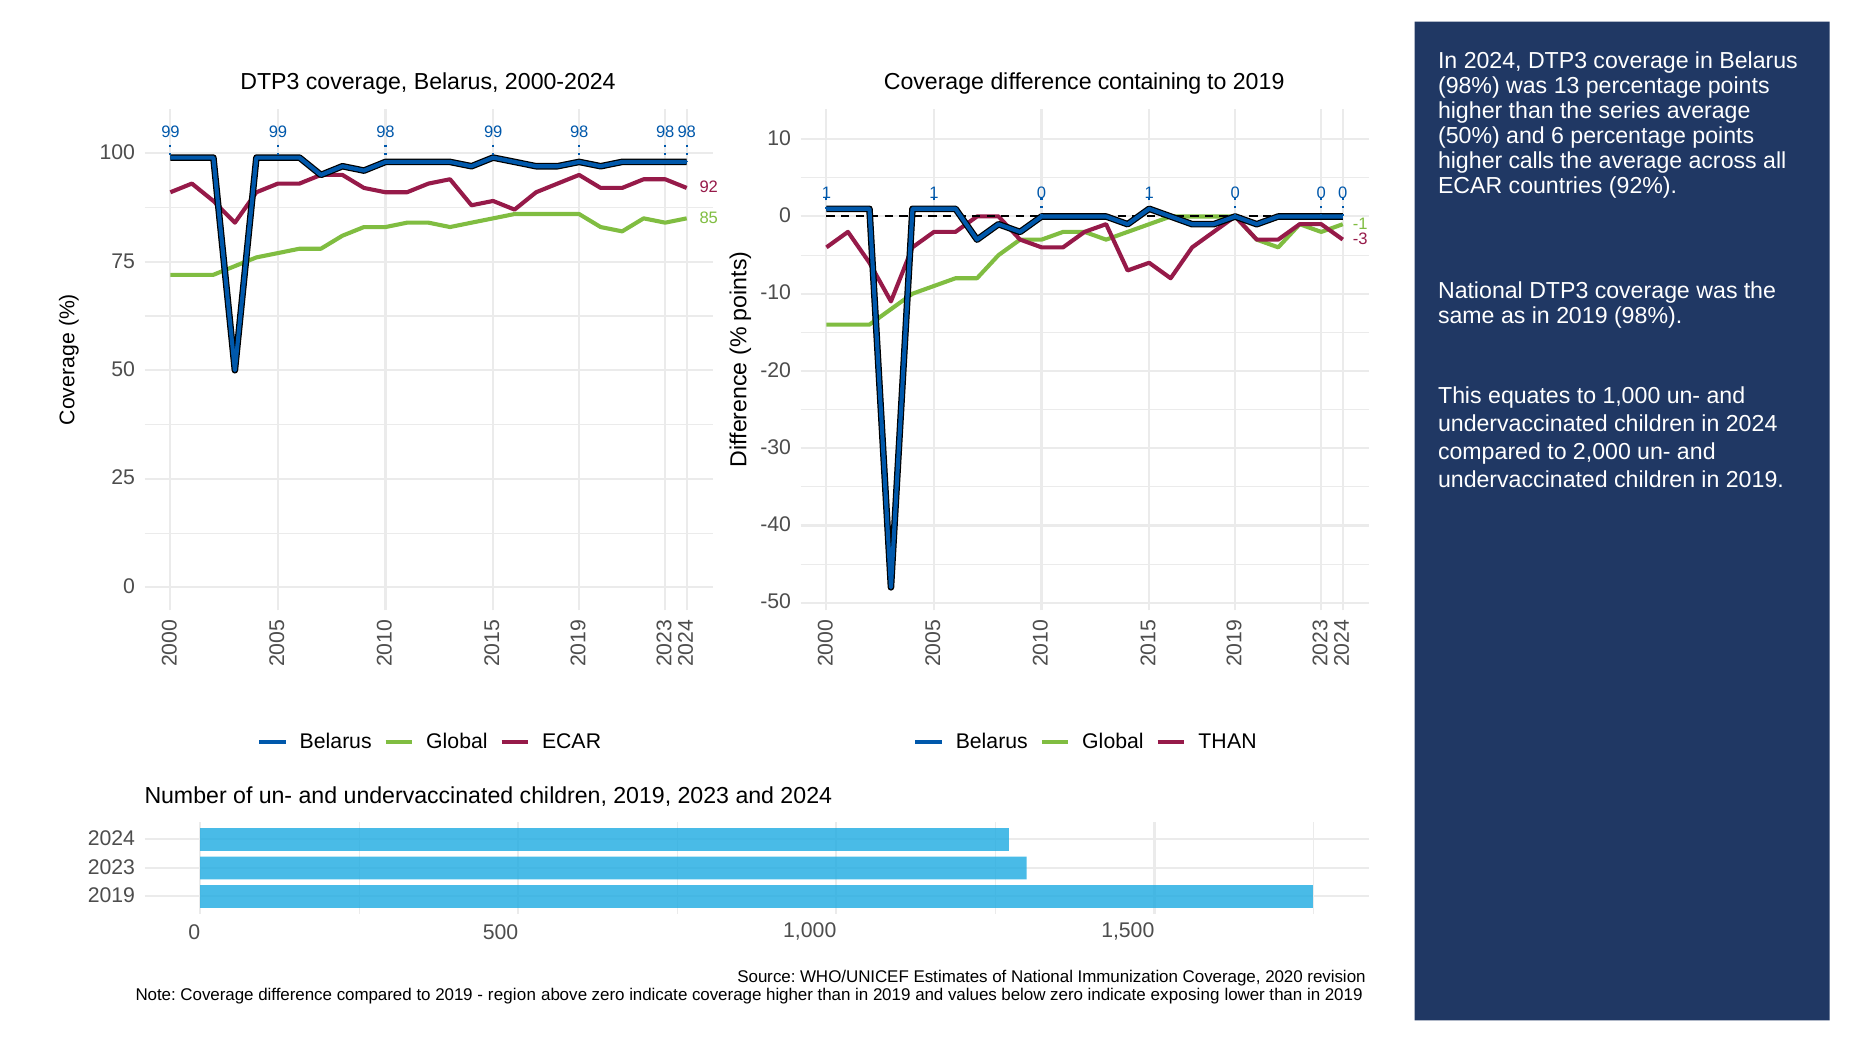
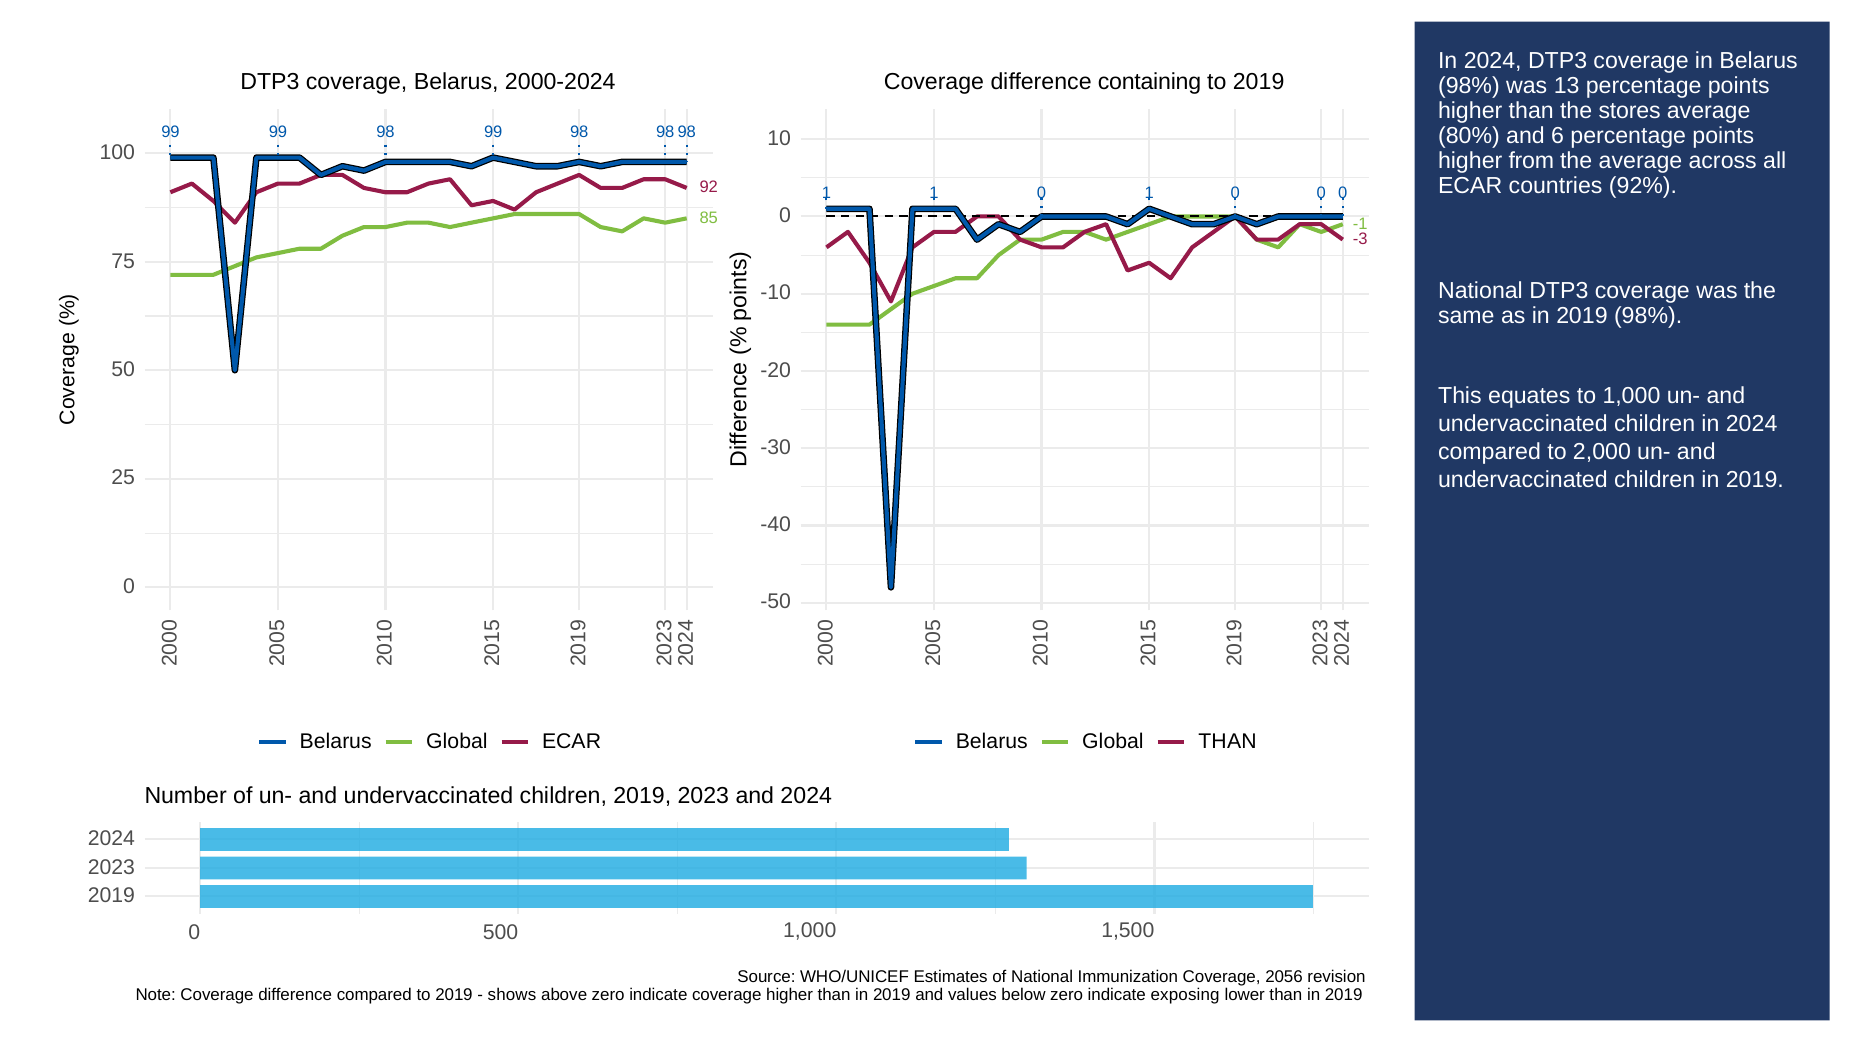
series: series -> stores
50%: 50% -> 80%
calls: calls -> from
2020: 2020 -> 2056
region: region -> shows
